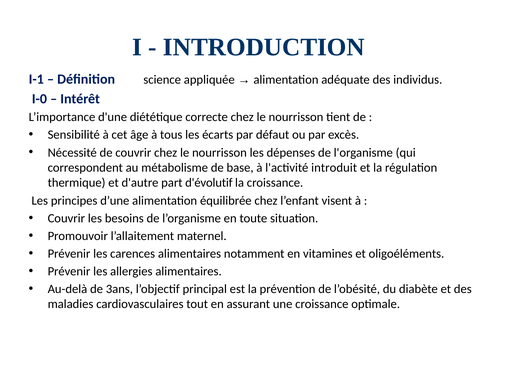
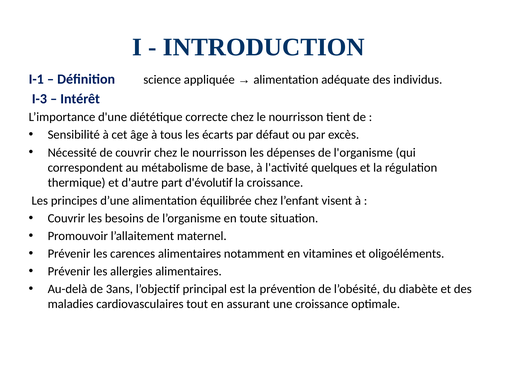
I-0: I-0 -> I-3
introduit: introduit -> quelques
